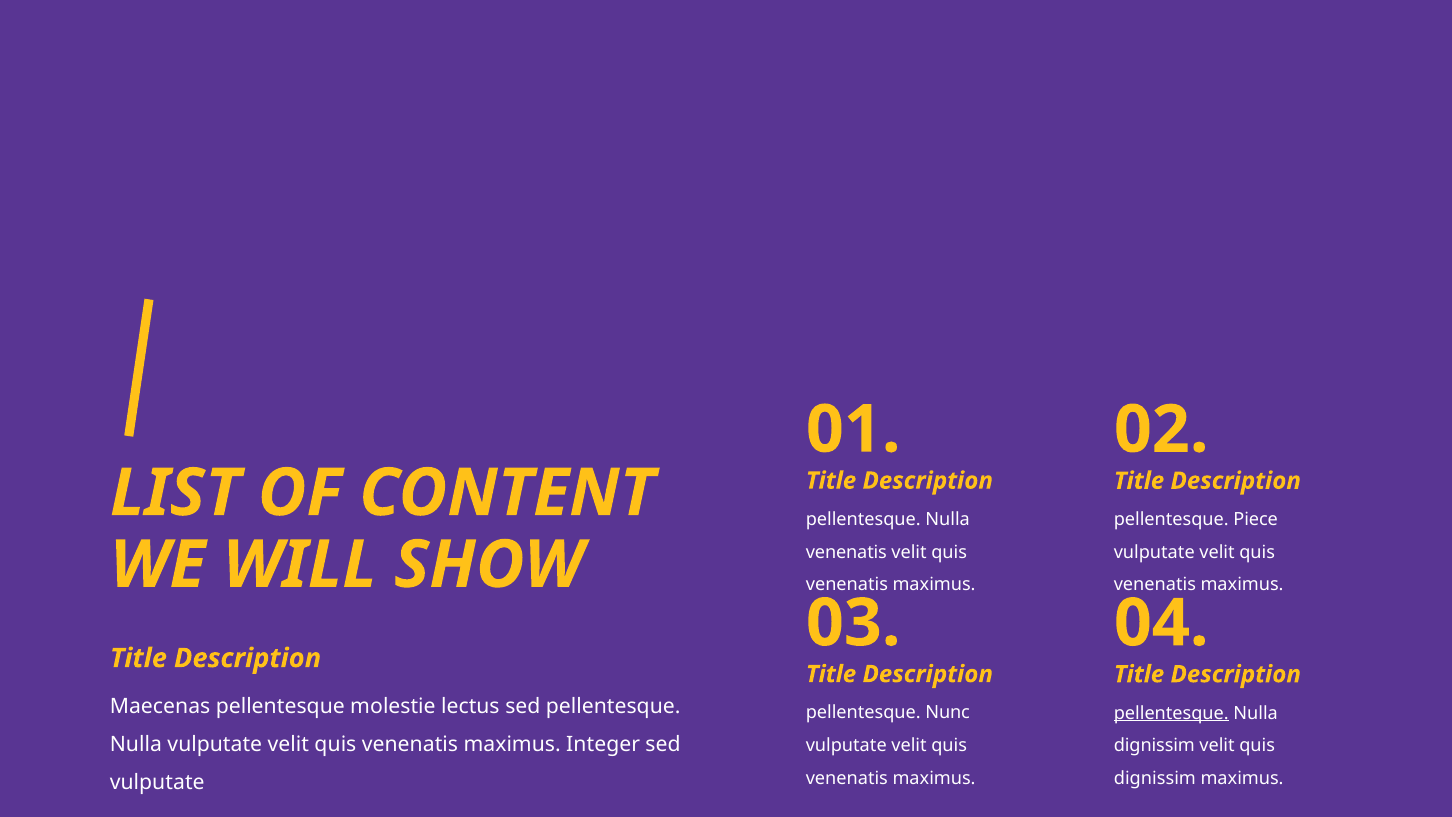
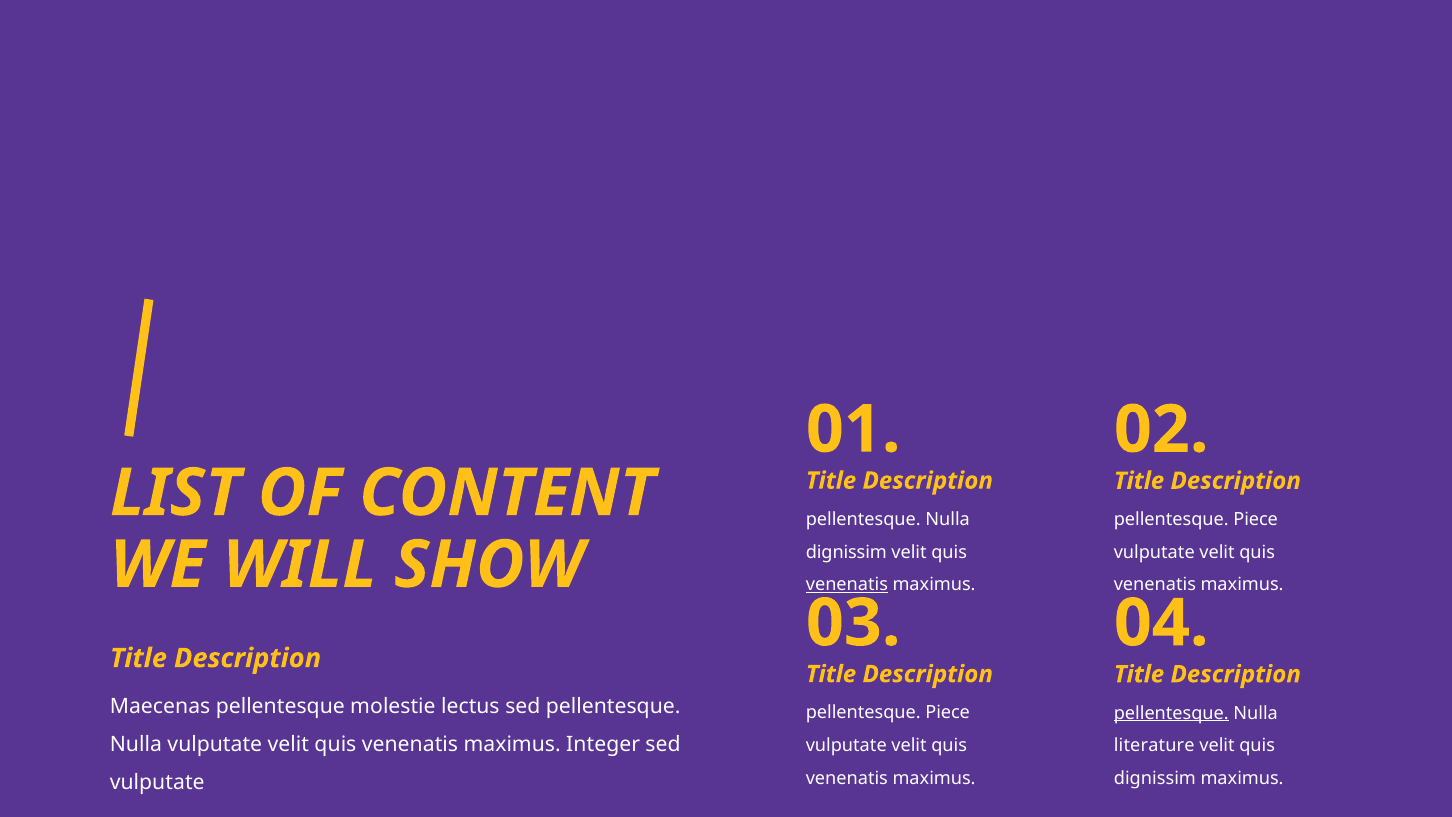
venenatis at (846, 552): venenatis -> dignissim
venenatis at (847, 585) underline: none -> present
Nunc at (948, 713): Nunc -> Piece
dignissim at (1154, 745): dignissim -> literature
